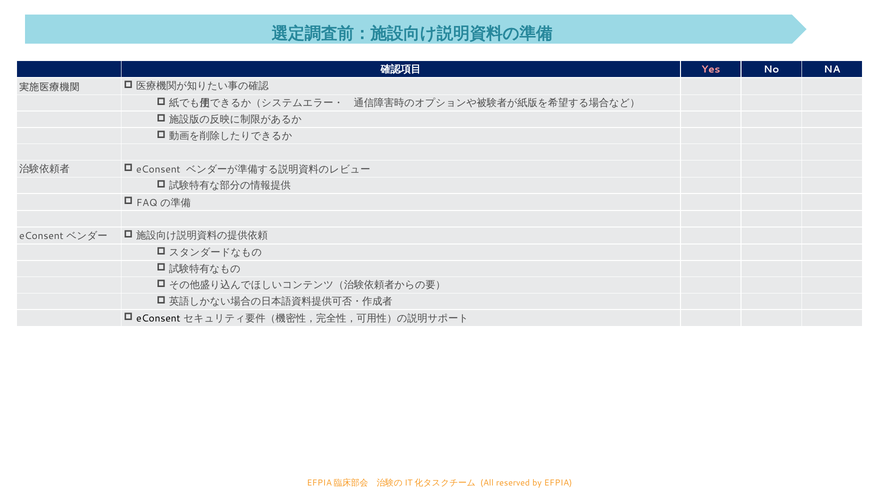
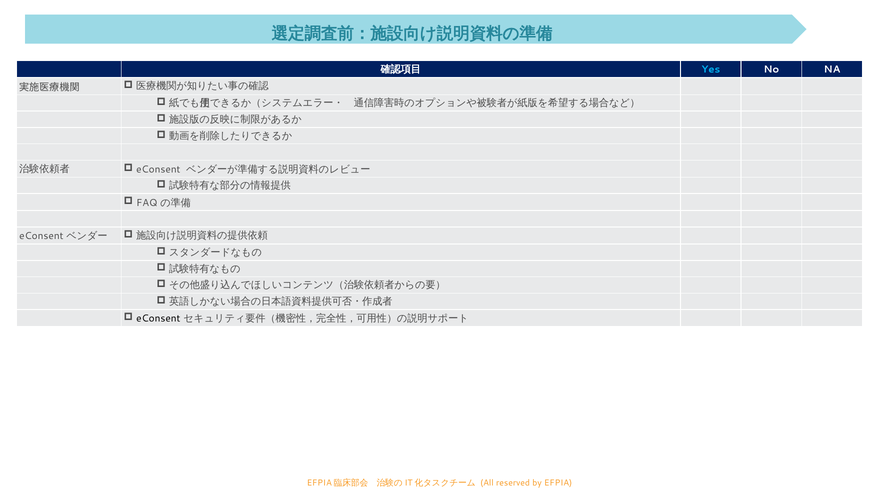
Yes colour: pink -> light blue
